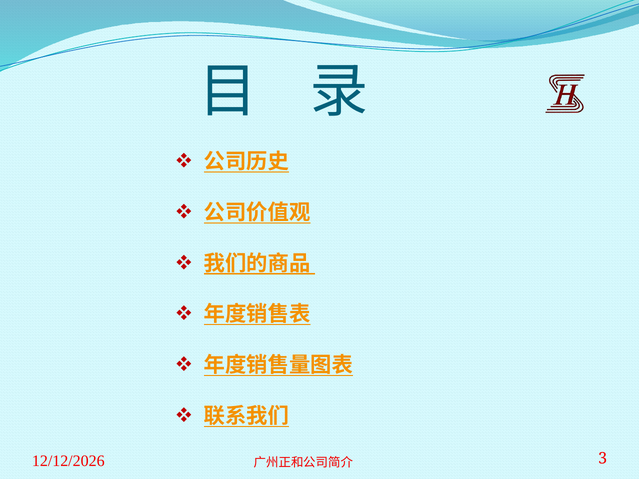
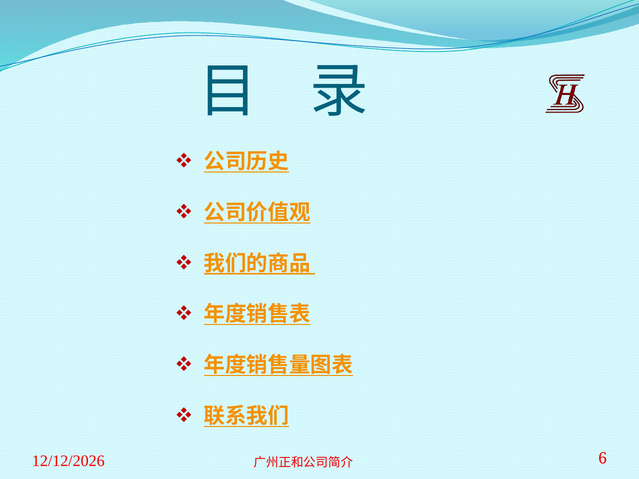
3: 3 -> 6
